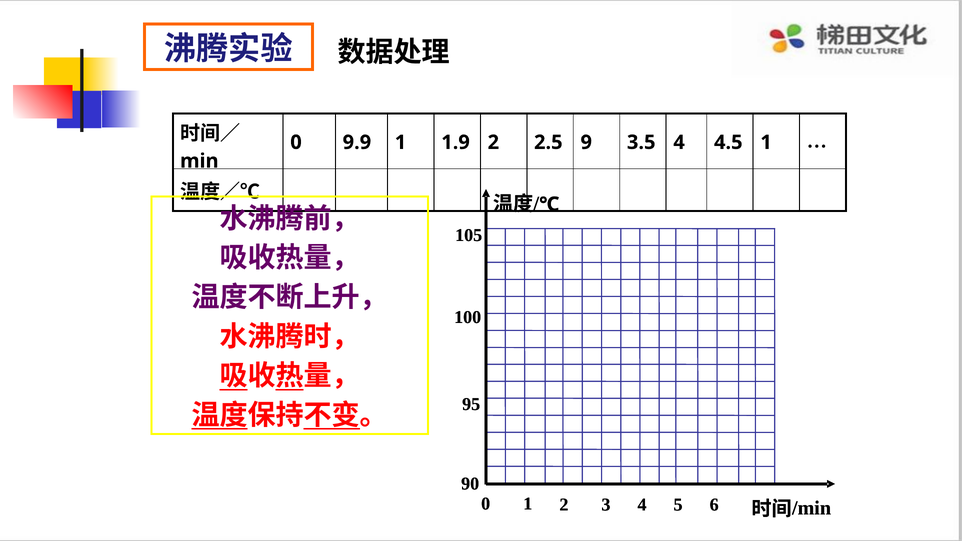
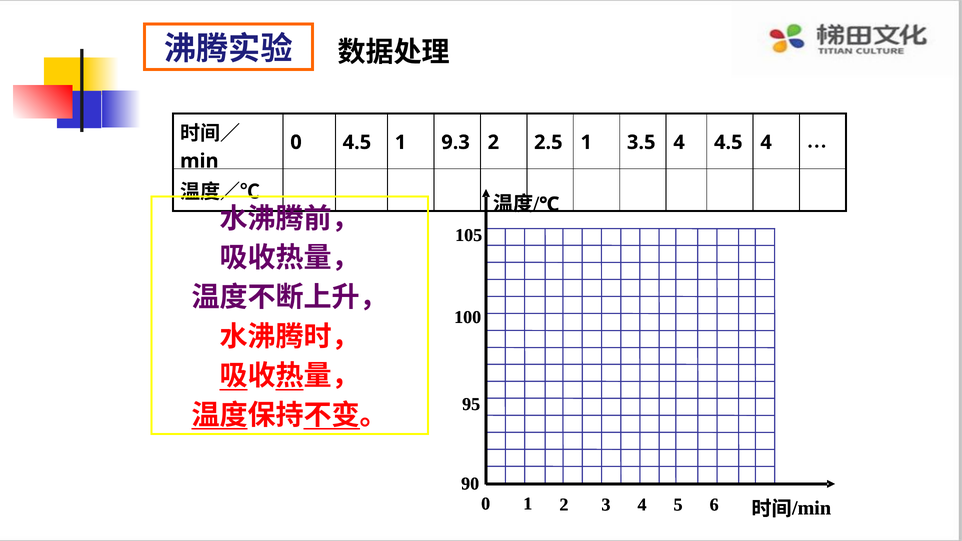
0 9.9: 9.9 -> 4.5
1.9: 1.9 -> 9.3
2.5 9: 9 -> 1
4.5 1: 1 -> 4
